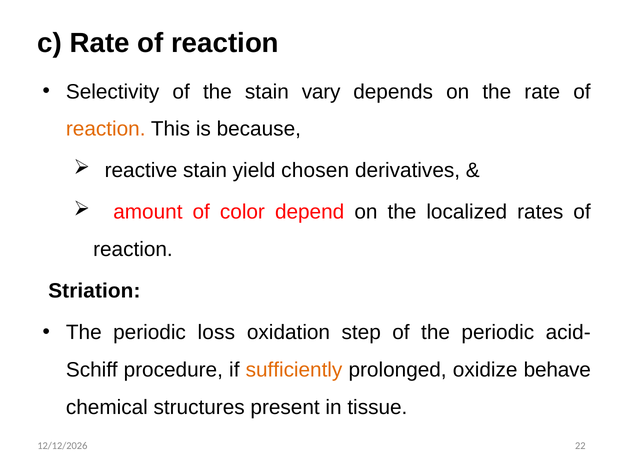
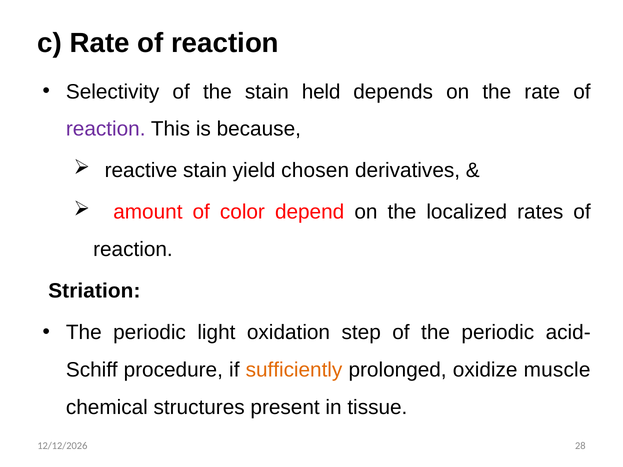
vary: vary -> held
reaction at (106, 129) colour: orange -> purple
loss: loss -> light
behave: behave -> muscle
22: 22 -> 28
